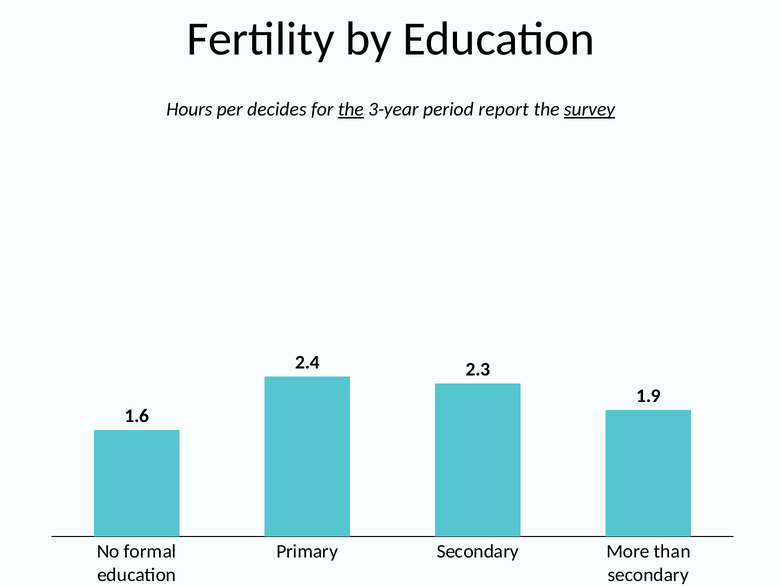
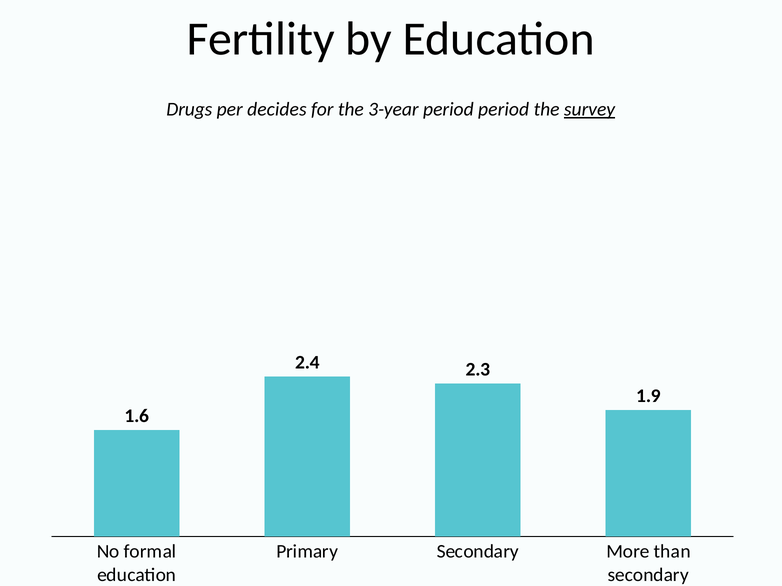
Hours: Hours -> Drugs
the at (351, 109) underline: present -> none
period report: report -> period
